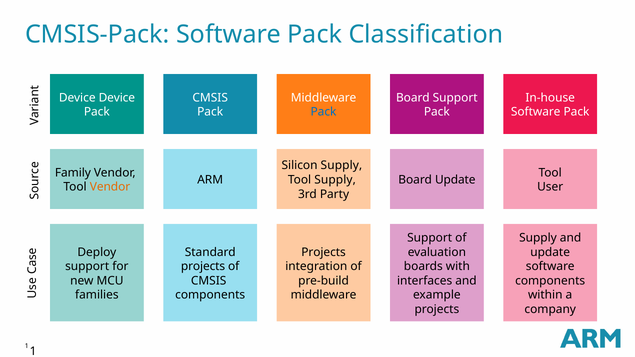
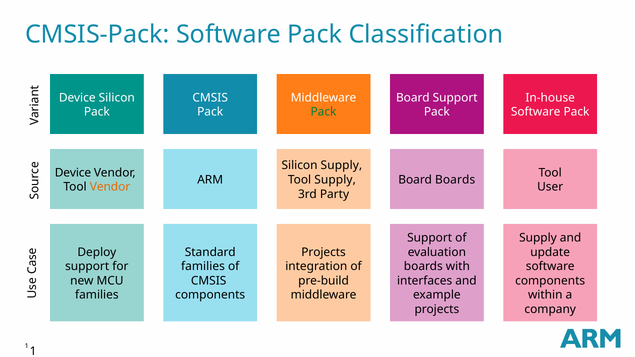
Device Device: Device -> Silicon
Pack at (324, 112) colour: blue -> green
Family at (73, 173): Family -> Device
Board Update: Update -> Boards
projects at (203, 267): projects -> families
